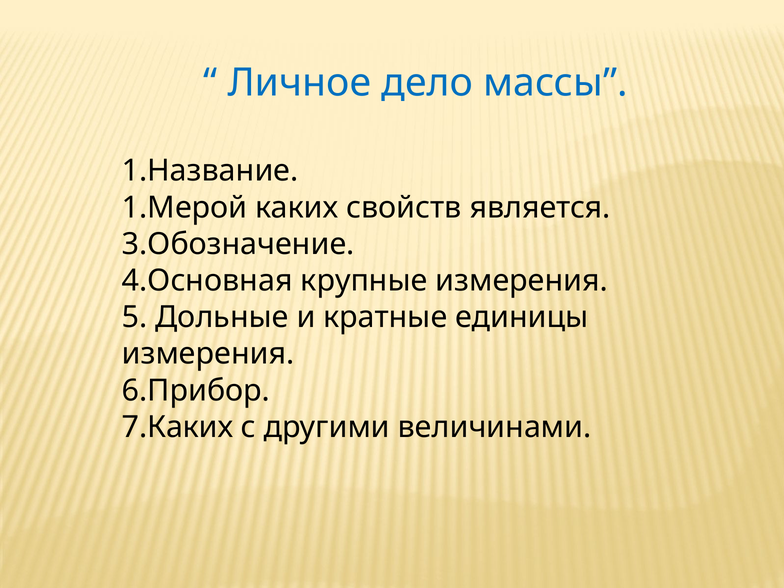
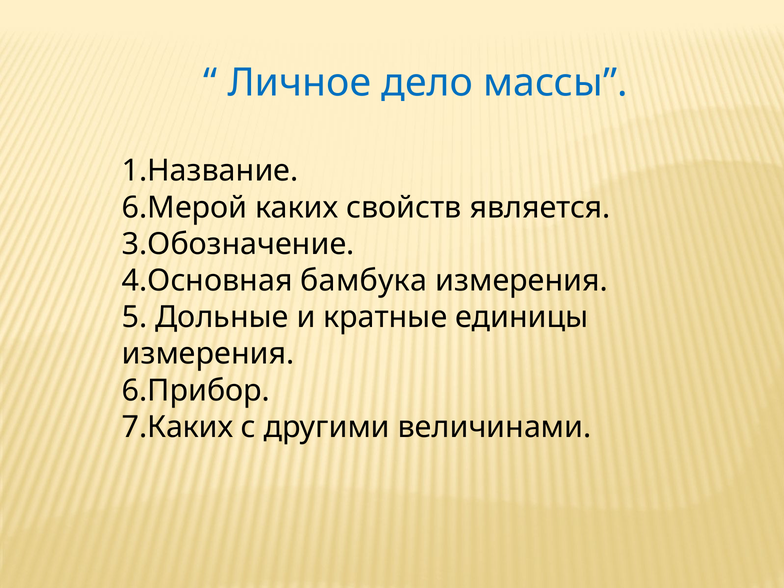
1.Мерой: 1.Мерой -> 6.Мерой
крупные: крупные -> бамбука
